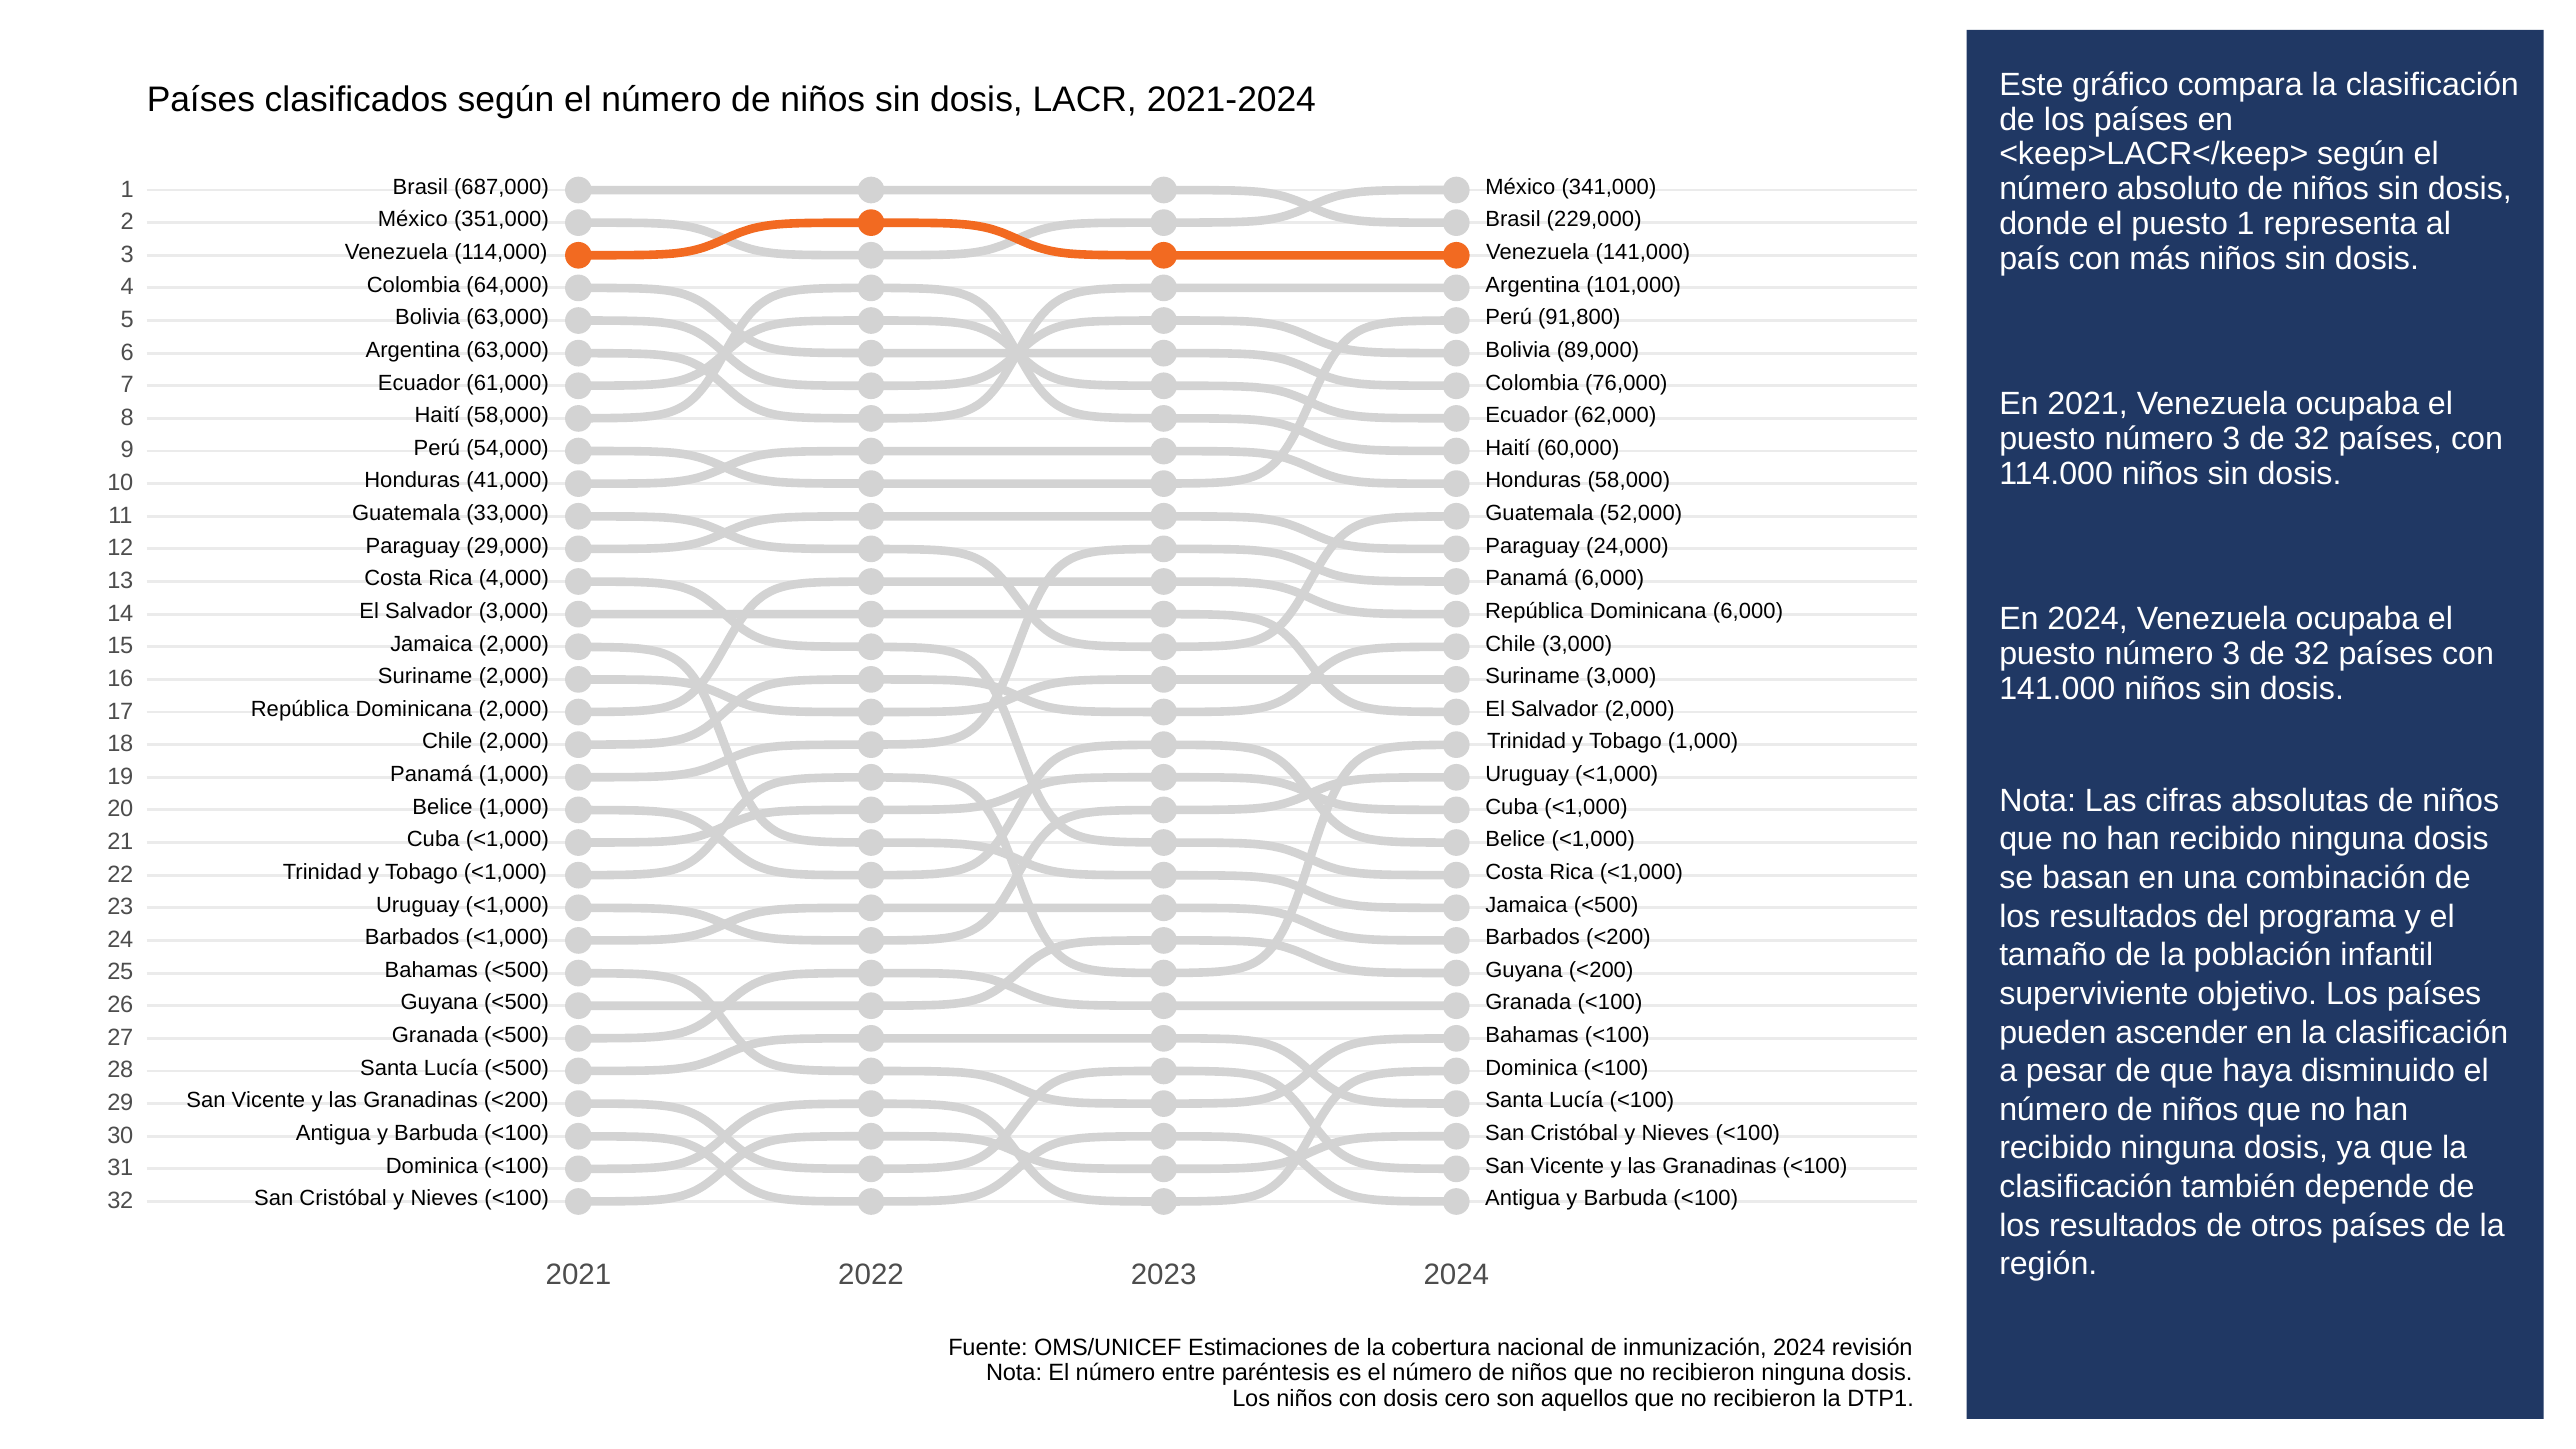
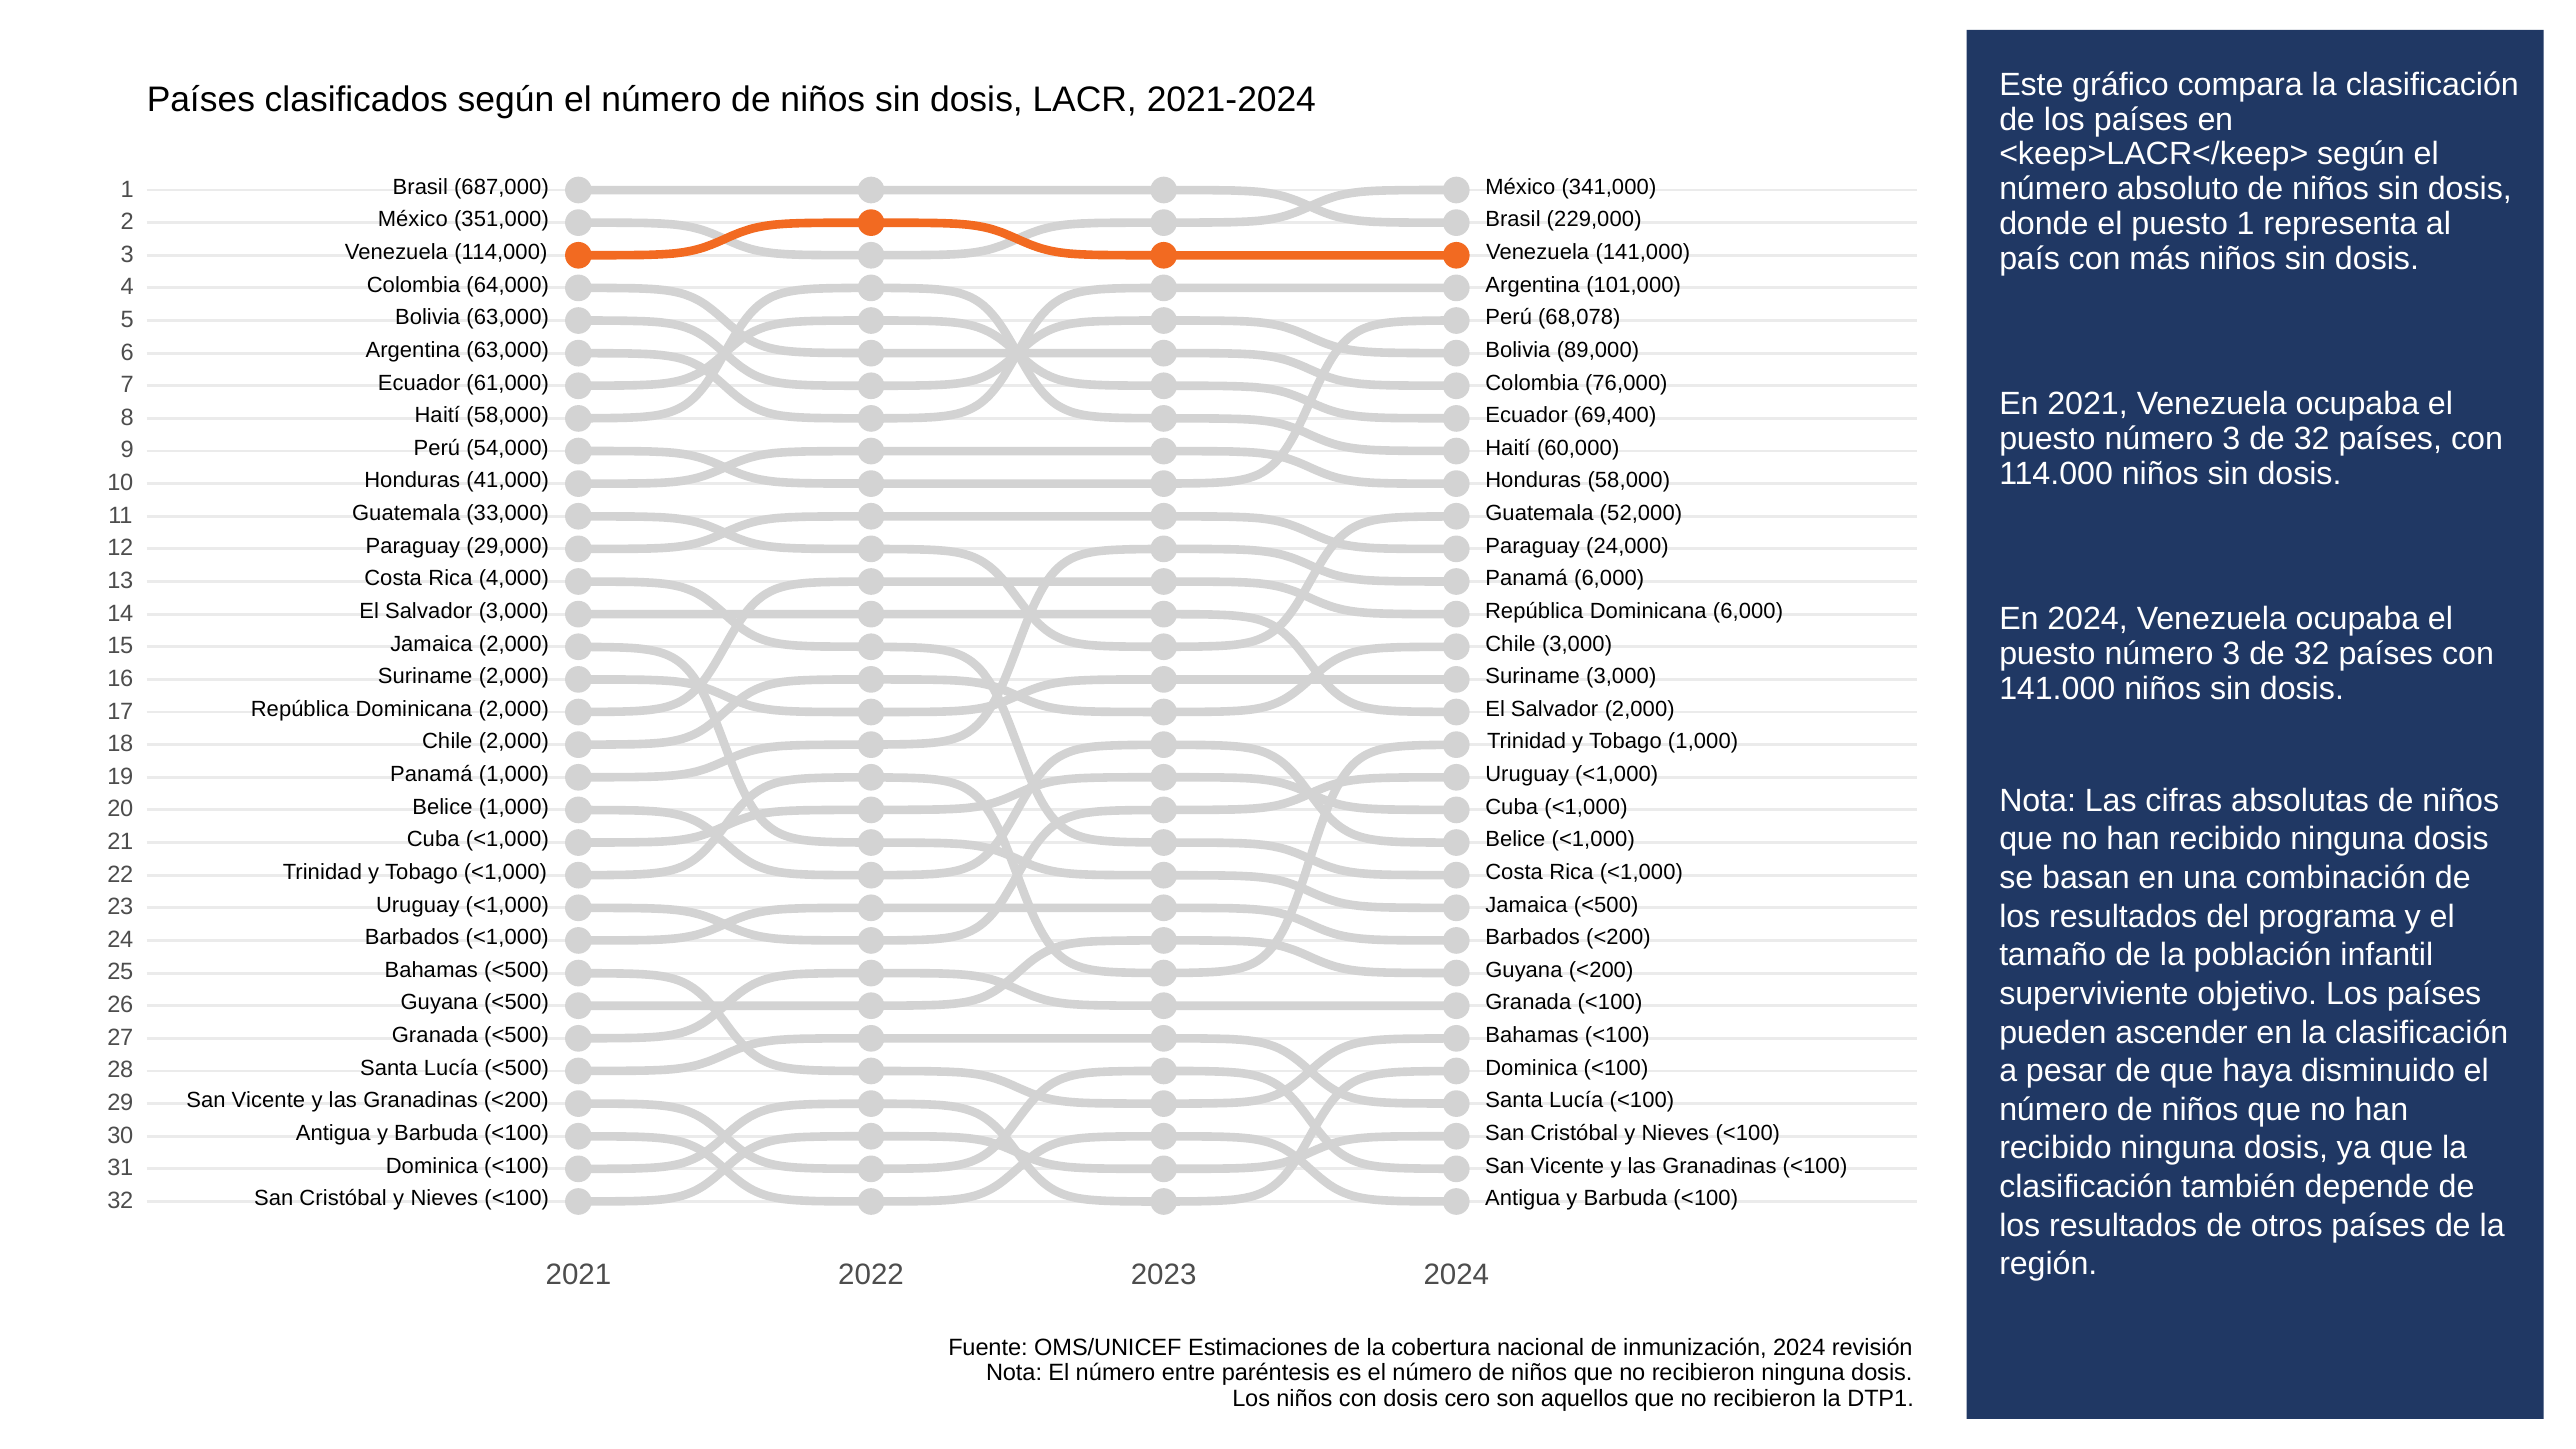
91,800: 91,800 -> 68,078
62,000: 62,000 -> 69,400
